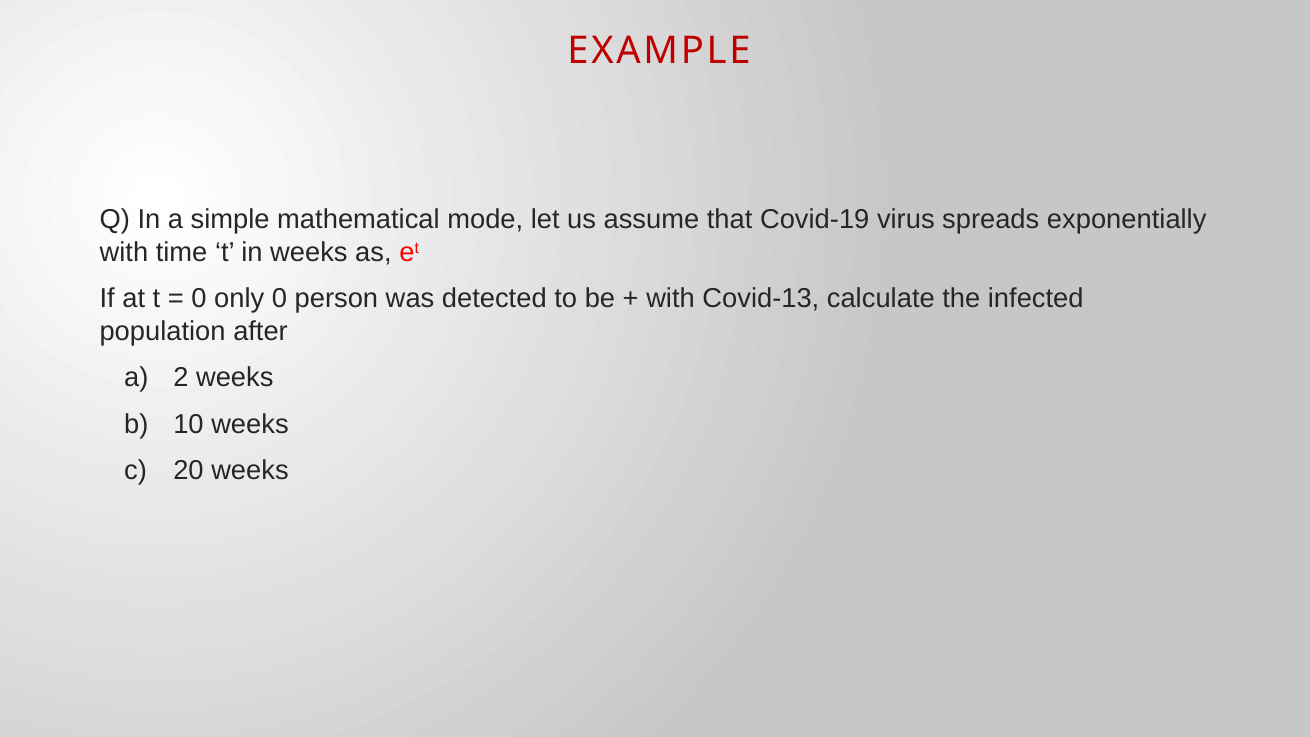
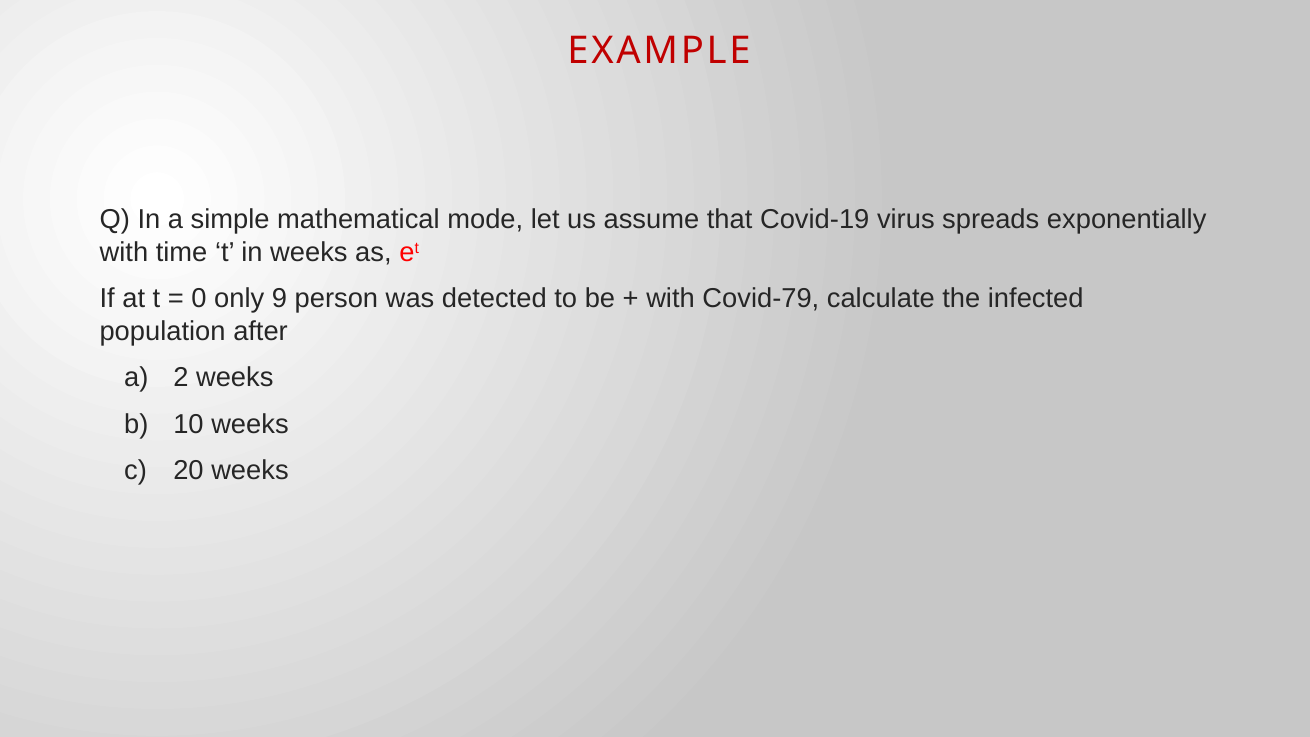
only 0: 0 -> 9
Covid-13: Covid-13 -> Covid-79
